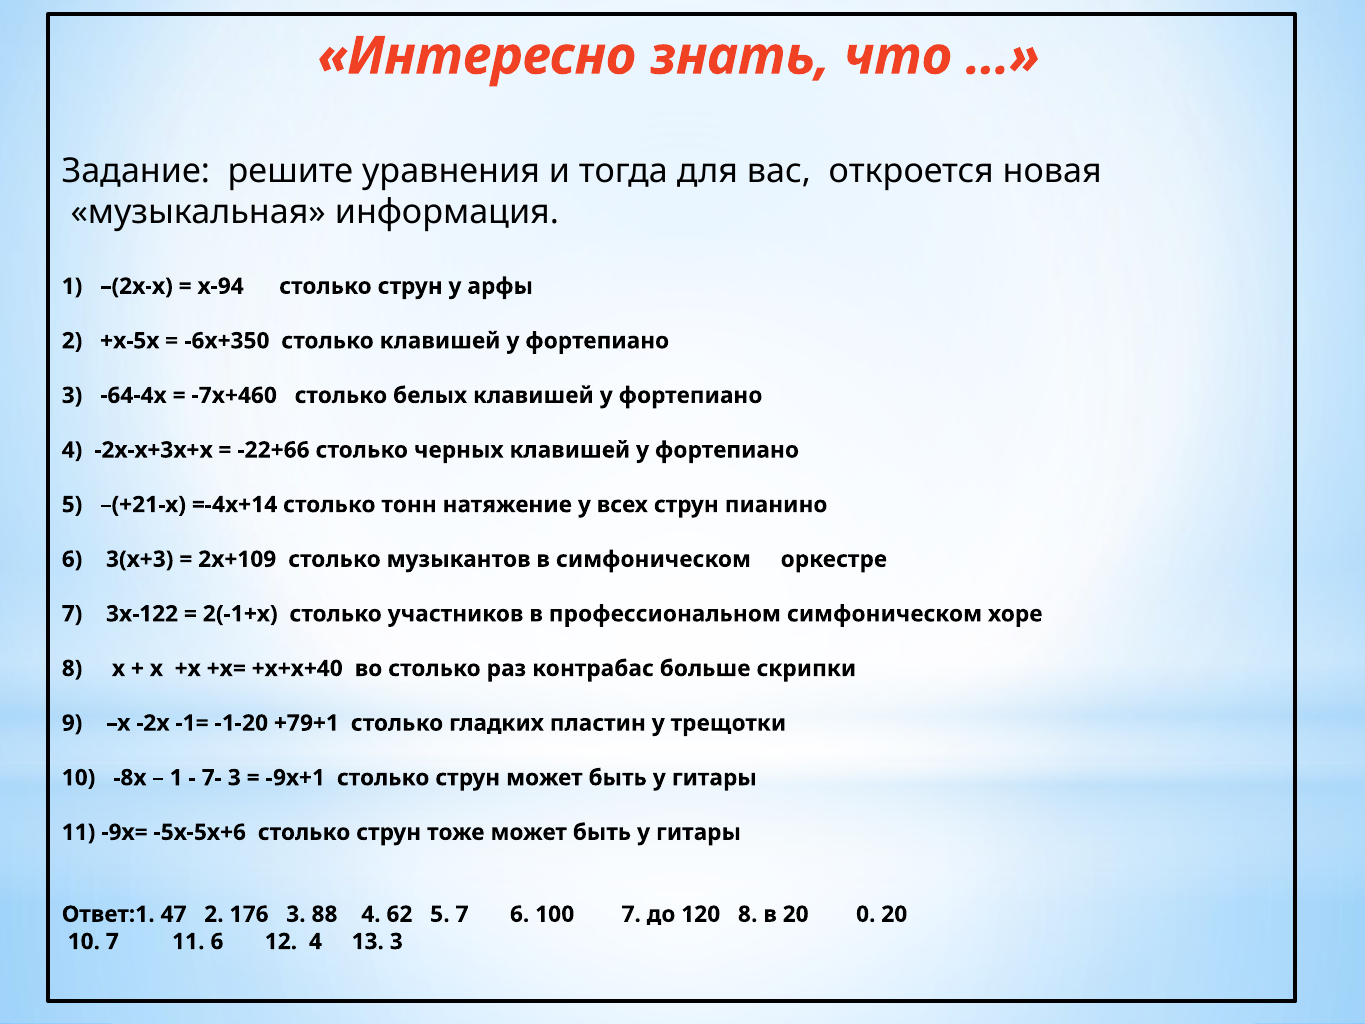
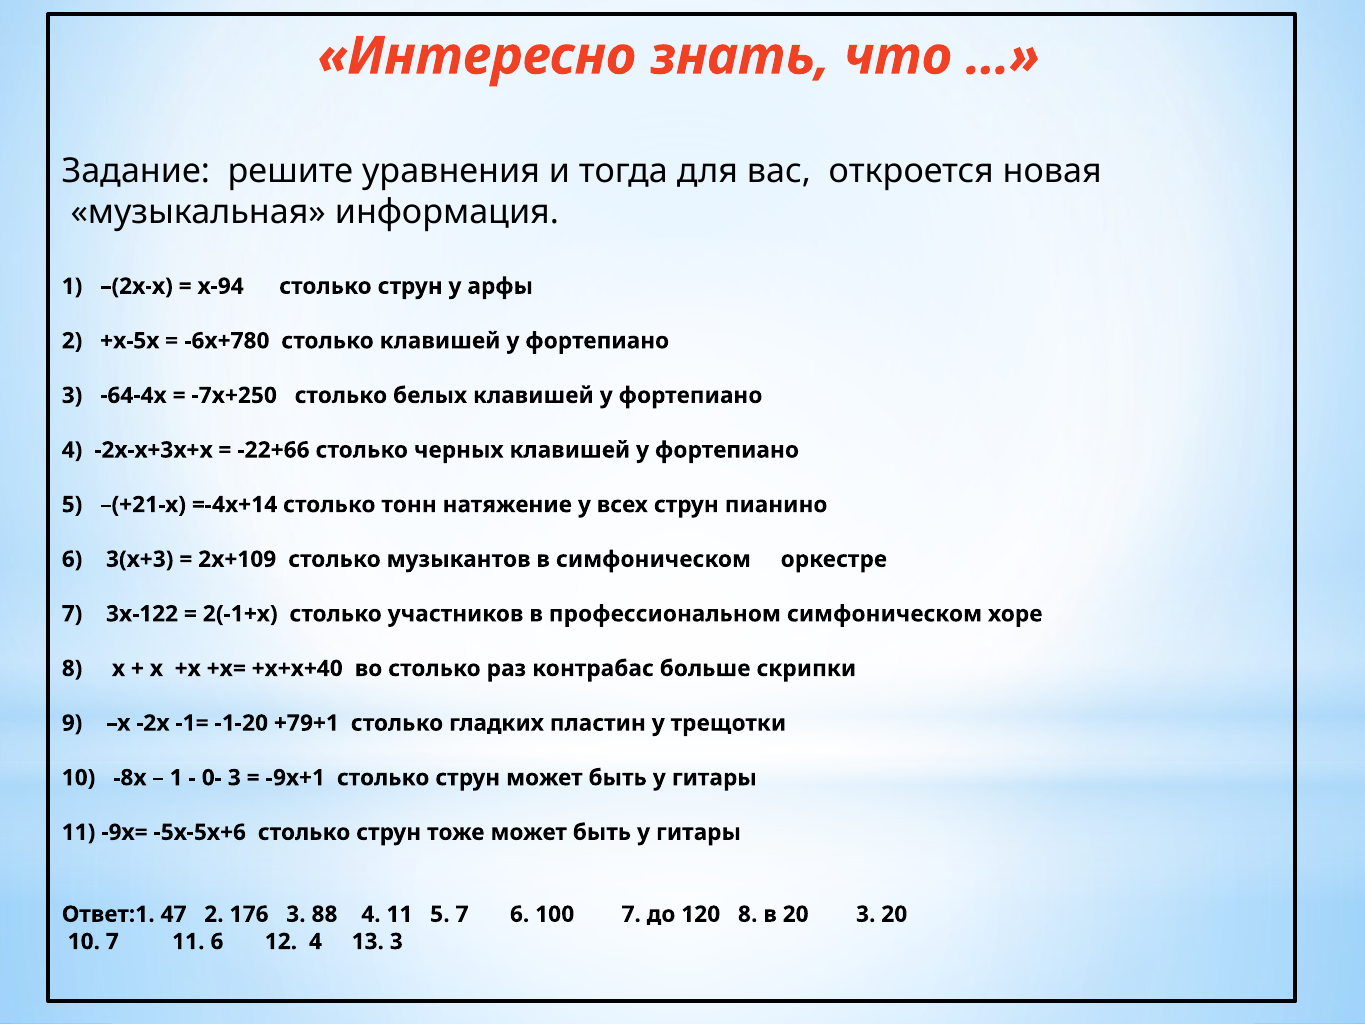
-6х+350: -6х+350 -> -6х+780
-7х+460: -7х+460 -> -7х+250
7-: 7- -> 0-
4 62: 62 -> 11
20 0: 0 -> 3
